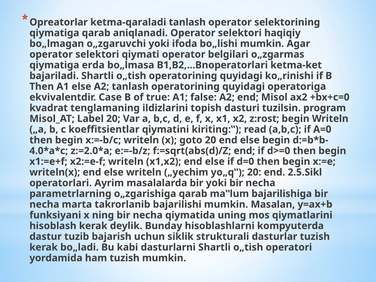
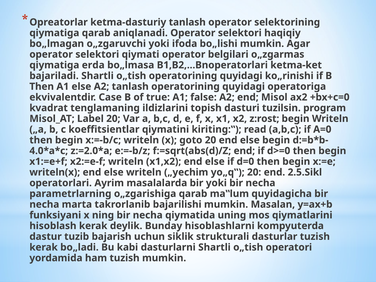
ketma-qaraladi: ketma-qaraladi -> ketma-dasturiy
bajarilishiga: bajarilishiga -> quyidagicha
